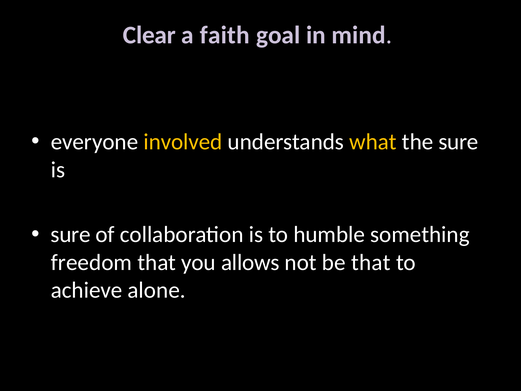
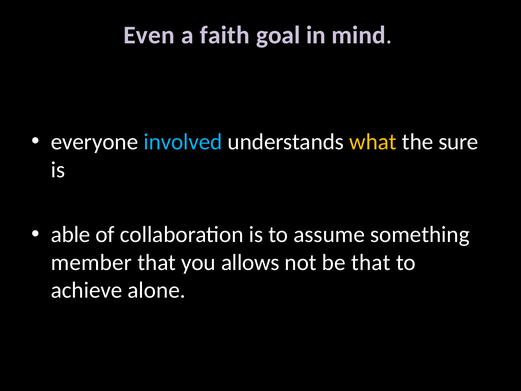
Clear: Clear -> Even
involved colour: yellow -> light blue
sure at (71, 234): sure -> able
humble: humble -> assume
freedom: freedom -> member
